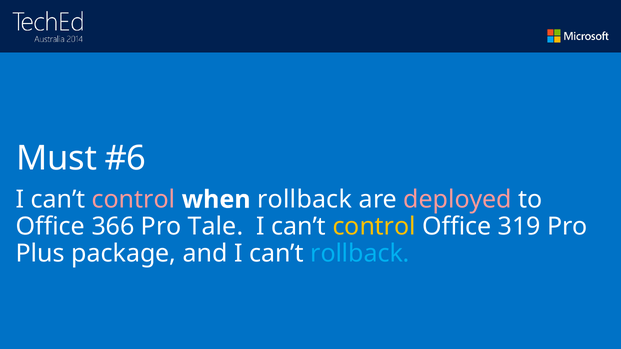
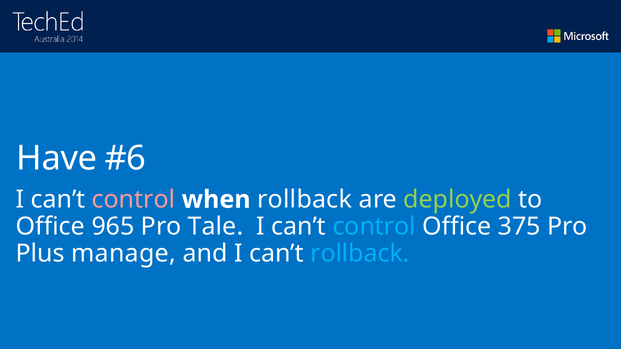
Must: Must -> Have
deployed colour: pink -> light green
366: 366 -> 965
control at (374, 227) colour: yellow -> light blue
319: 319 -> 375
package: package -> manage
